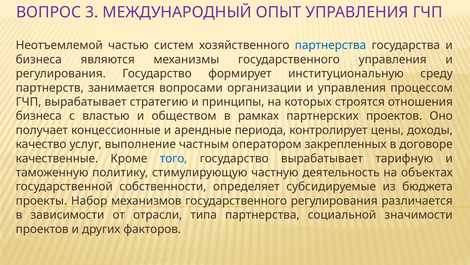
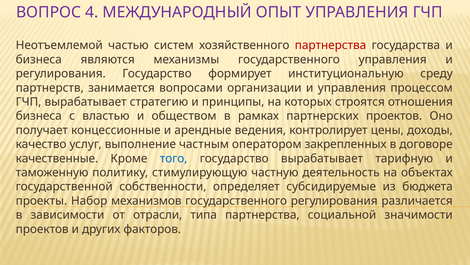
3: 3 -> 4
партнерства at (331, 45) colour: blue -> red
периода: периода -> ведения
